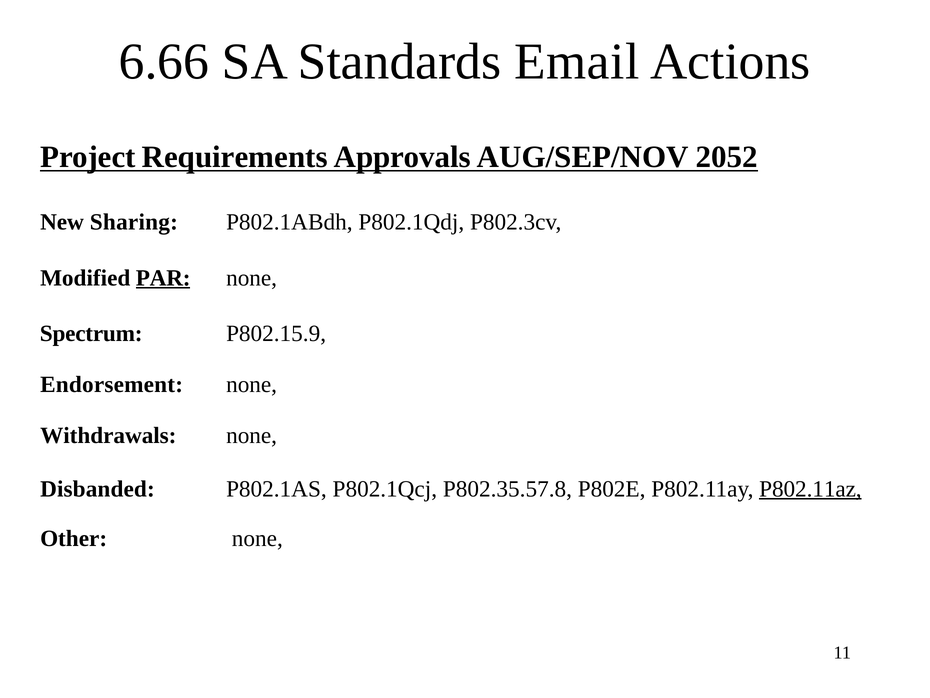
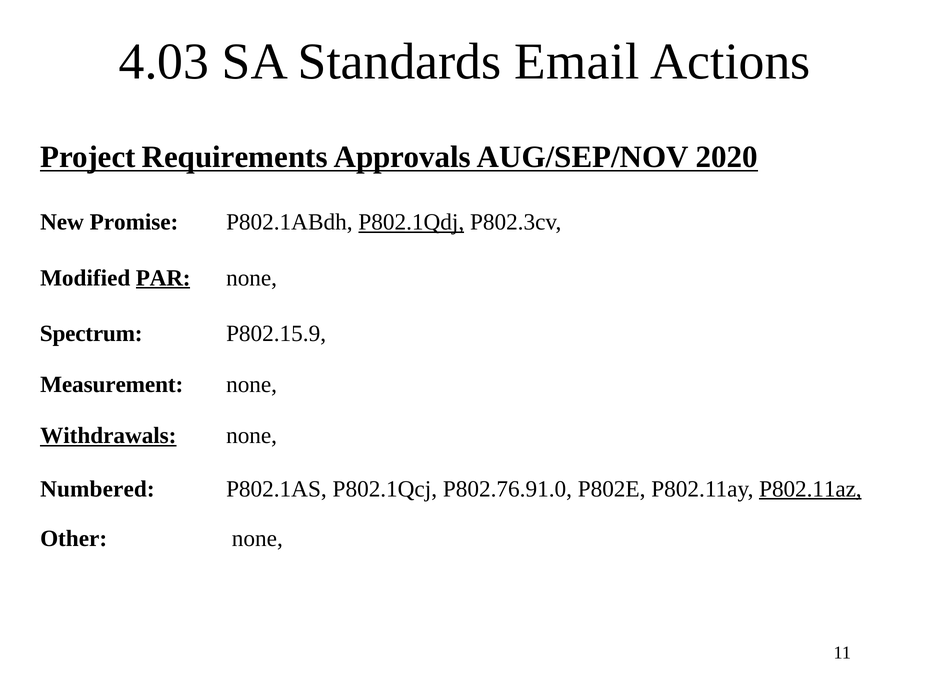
6.66: 6.66 -> 4.03
2052: 2052 -> 2020
Sharing: Sharing -> Promise
P802.1Qdj underline: none -> present
Endorsement: Endorsement -> Measurement
Withdrawals underline: none -> present
Disbanded: Disbanded -> Numbered
P802.35.57.8: P802.35.57.8 -> P802.76.91.0
